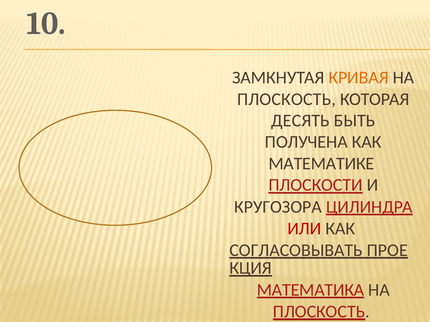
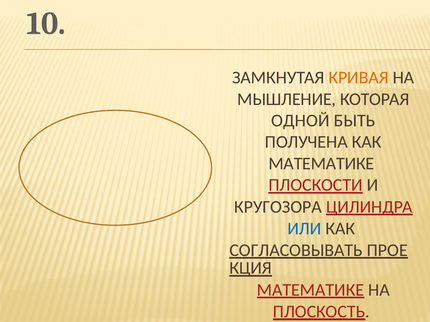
ПЛОСКОСТЬ at (286, 99): ПЛОСКОСТЬ -> МЫШЛЕНИЕ
ДЕСЯТЬ: ДЕСЯТЬ -> ОДНОЙ
ИЛИ colour: red -> blue
МАТЕМАТИКА at (311, 290): МАТЕМАТИКА -> МАТЕМАТИКЕ
